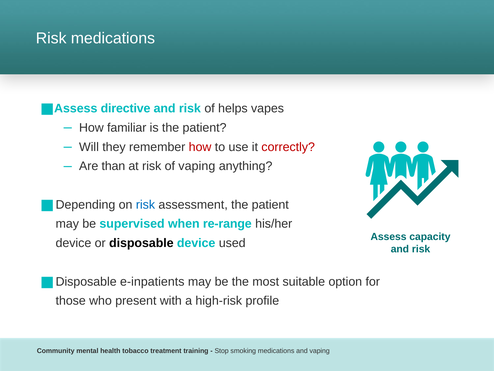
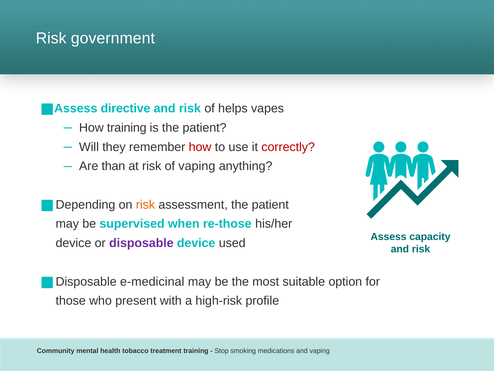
Risk medications: medications -> government
How familiar: familiar -> training
risk at (145, 204) colour: blue -> orange
re-range: re-range -> re-those
disposable colour: black -> purple
e-inpatients: e-inpatients -> e-medicinal
